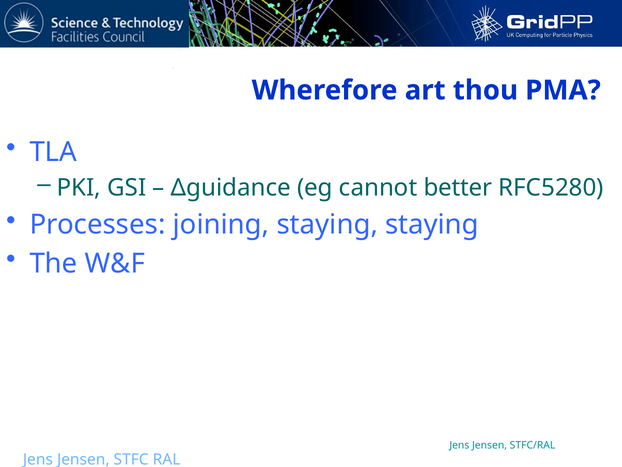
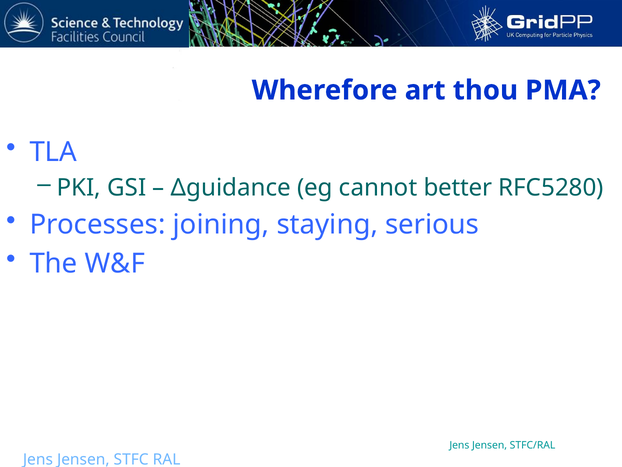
staying staying: staying -> serious
